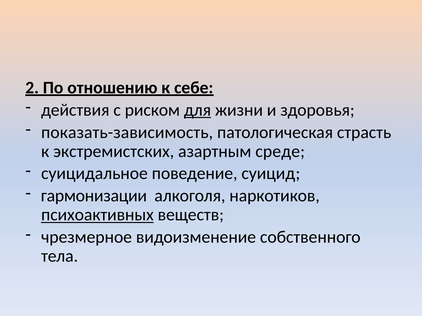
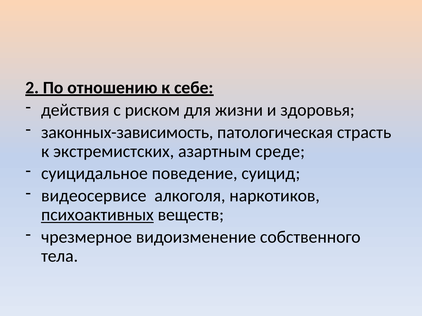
для underline: present -> none
показать-зависимость: показать-зависимость -> законных-зависимость
гармонизации: гармонизации -> видеосервисе
